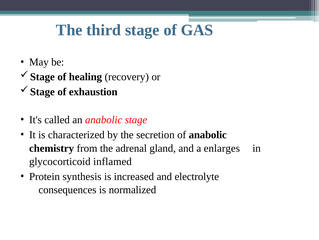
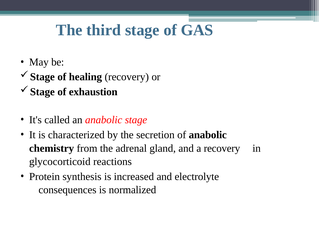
a enlarges: enlarges -> recovery
inflamed: inflamed -> reactions
